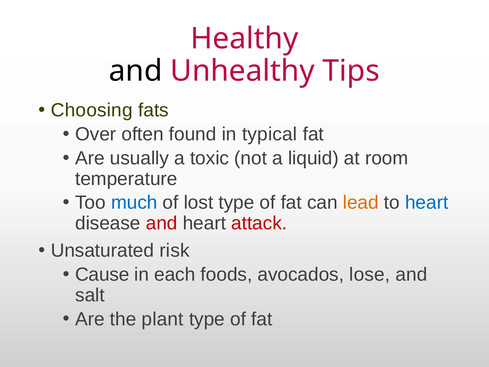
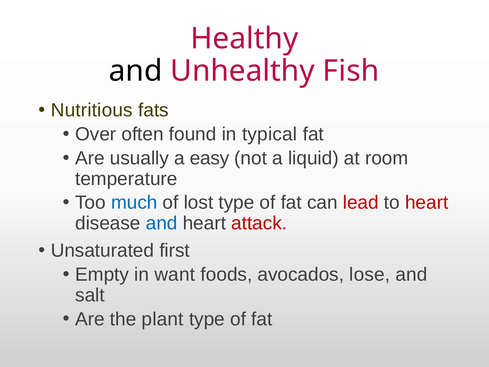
Tips: Tips -> Fish
Choosing: Choosing -> Nutritious
toxic: toxic -> easy
lead colour: orange -> red
heart at (427, 203) colour: blue -> red
and at (162, 223) colour: red -> blue
risk: risk -> first
Cause: Cause -> Empty
each: each -> want
